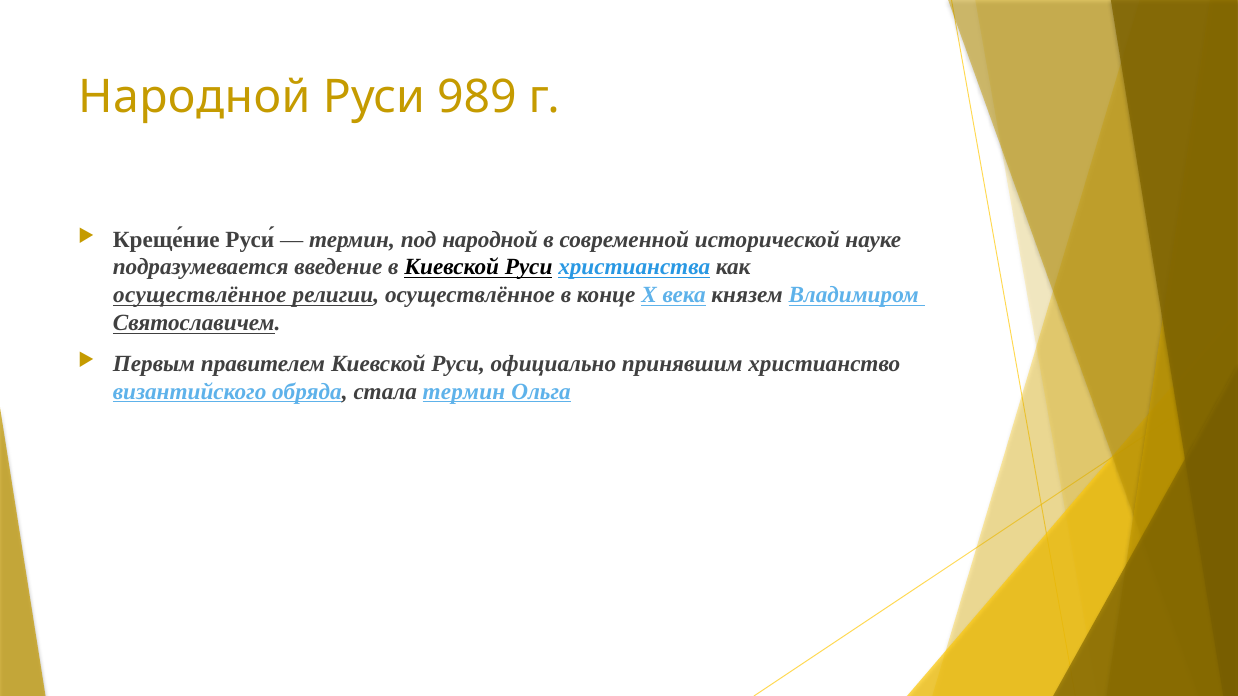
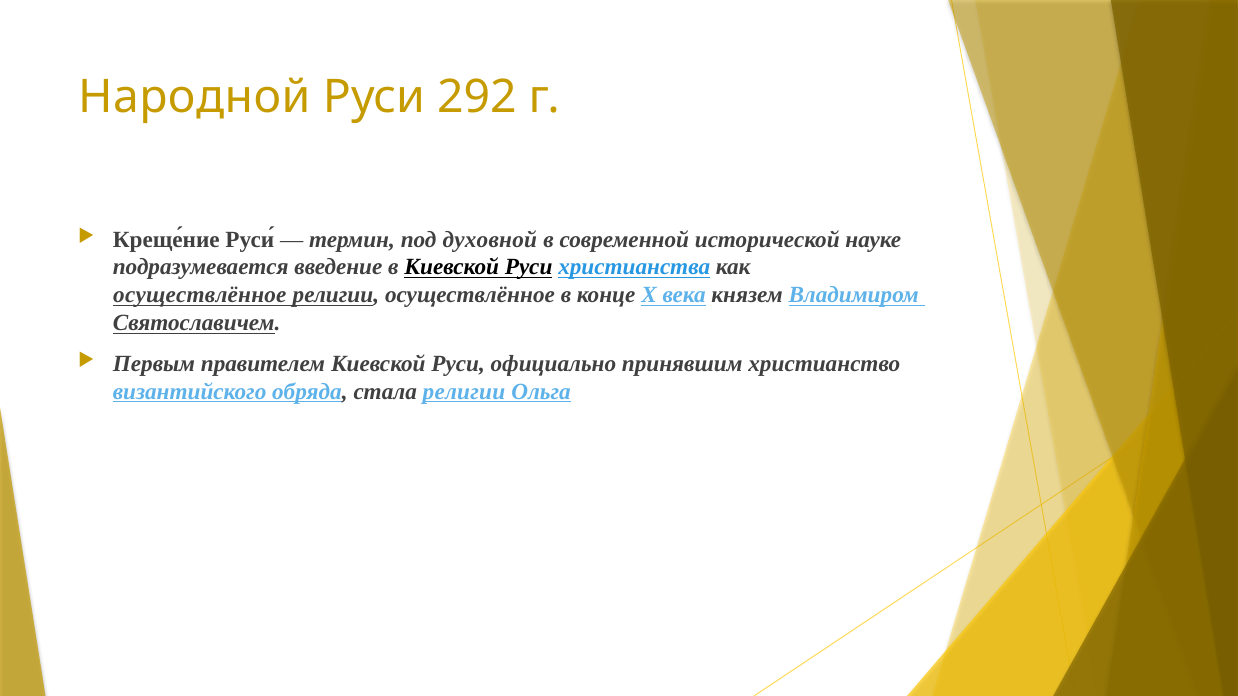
989: 989 -> 292
под народной: народной -> духовной
стала термин: термин -> религии
